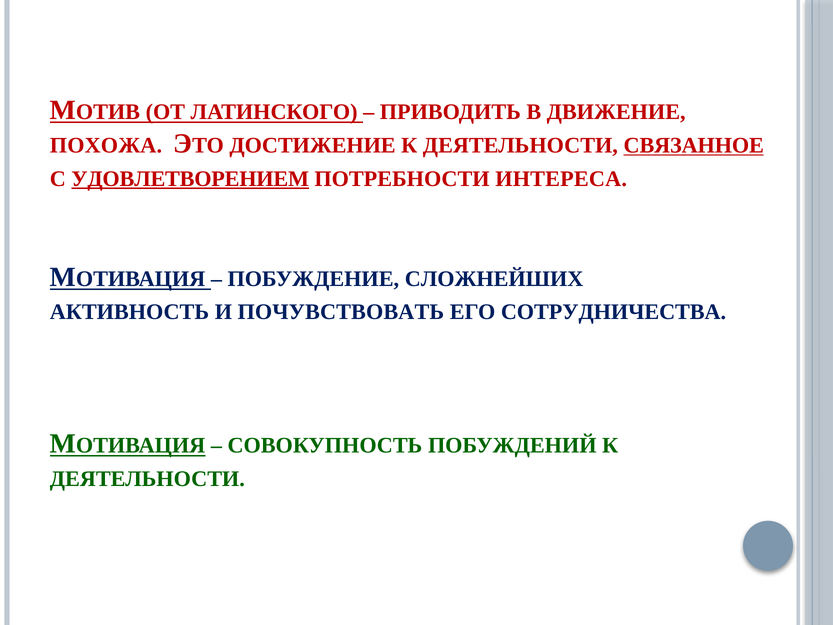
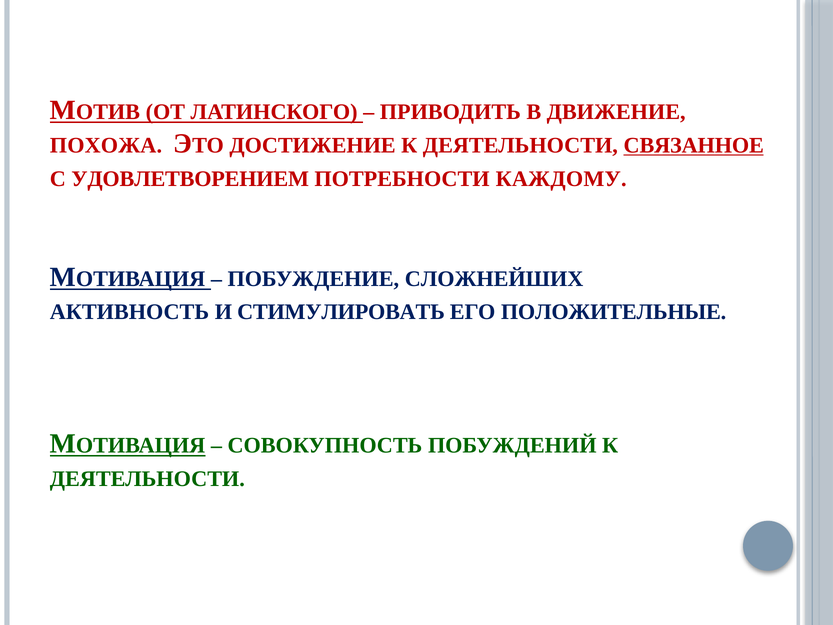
УДОВЛЕТВОРЕНИЕМ underline: present -> none
ИНТЕРЕСА: ИНТЕРЕСА -> КАЖДОМУ
ПОЧУВСТВОВАТЬ: ПОЧУВСТВОВАТЬ -> СТИМУЛИРОВАТЬ
СОТРУДНИЧЕСТВА: СОТРУДНИЧЕСТВА -> ПОЛОЖИТЕЛЬНЫЕ
